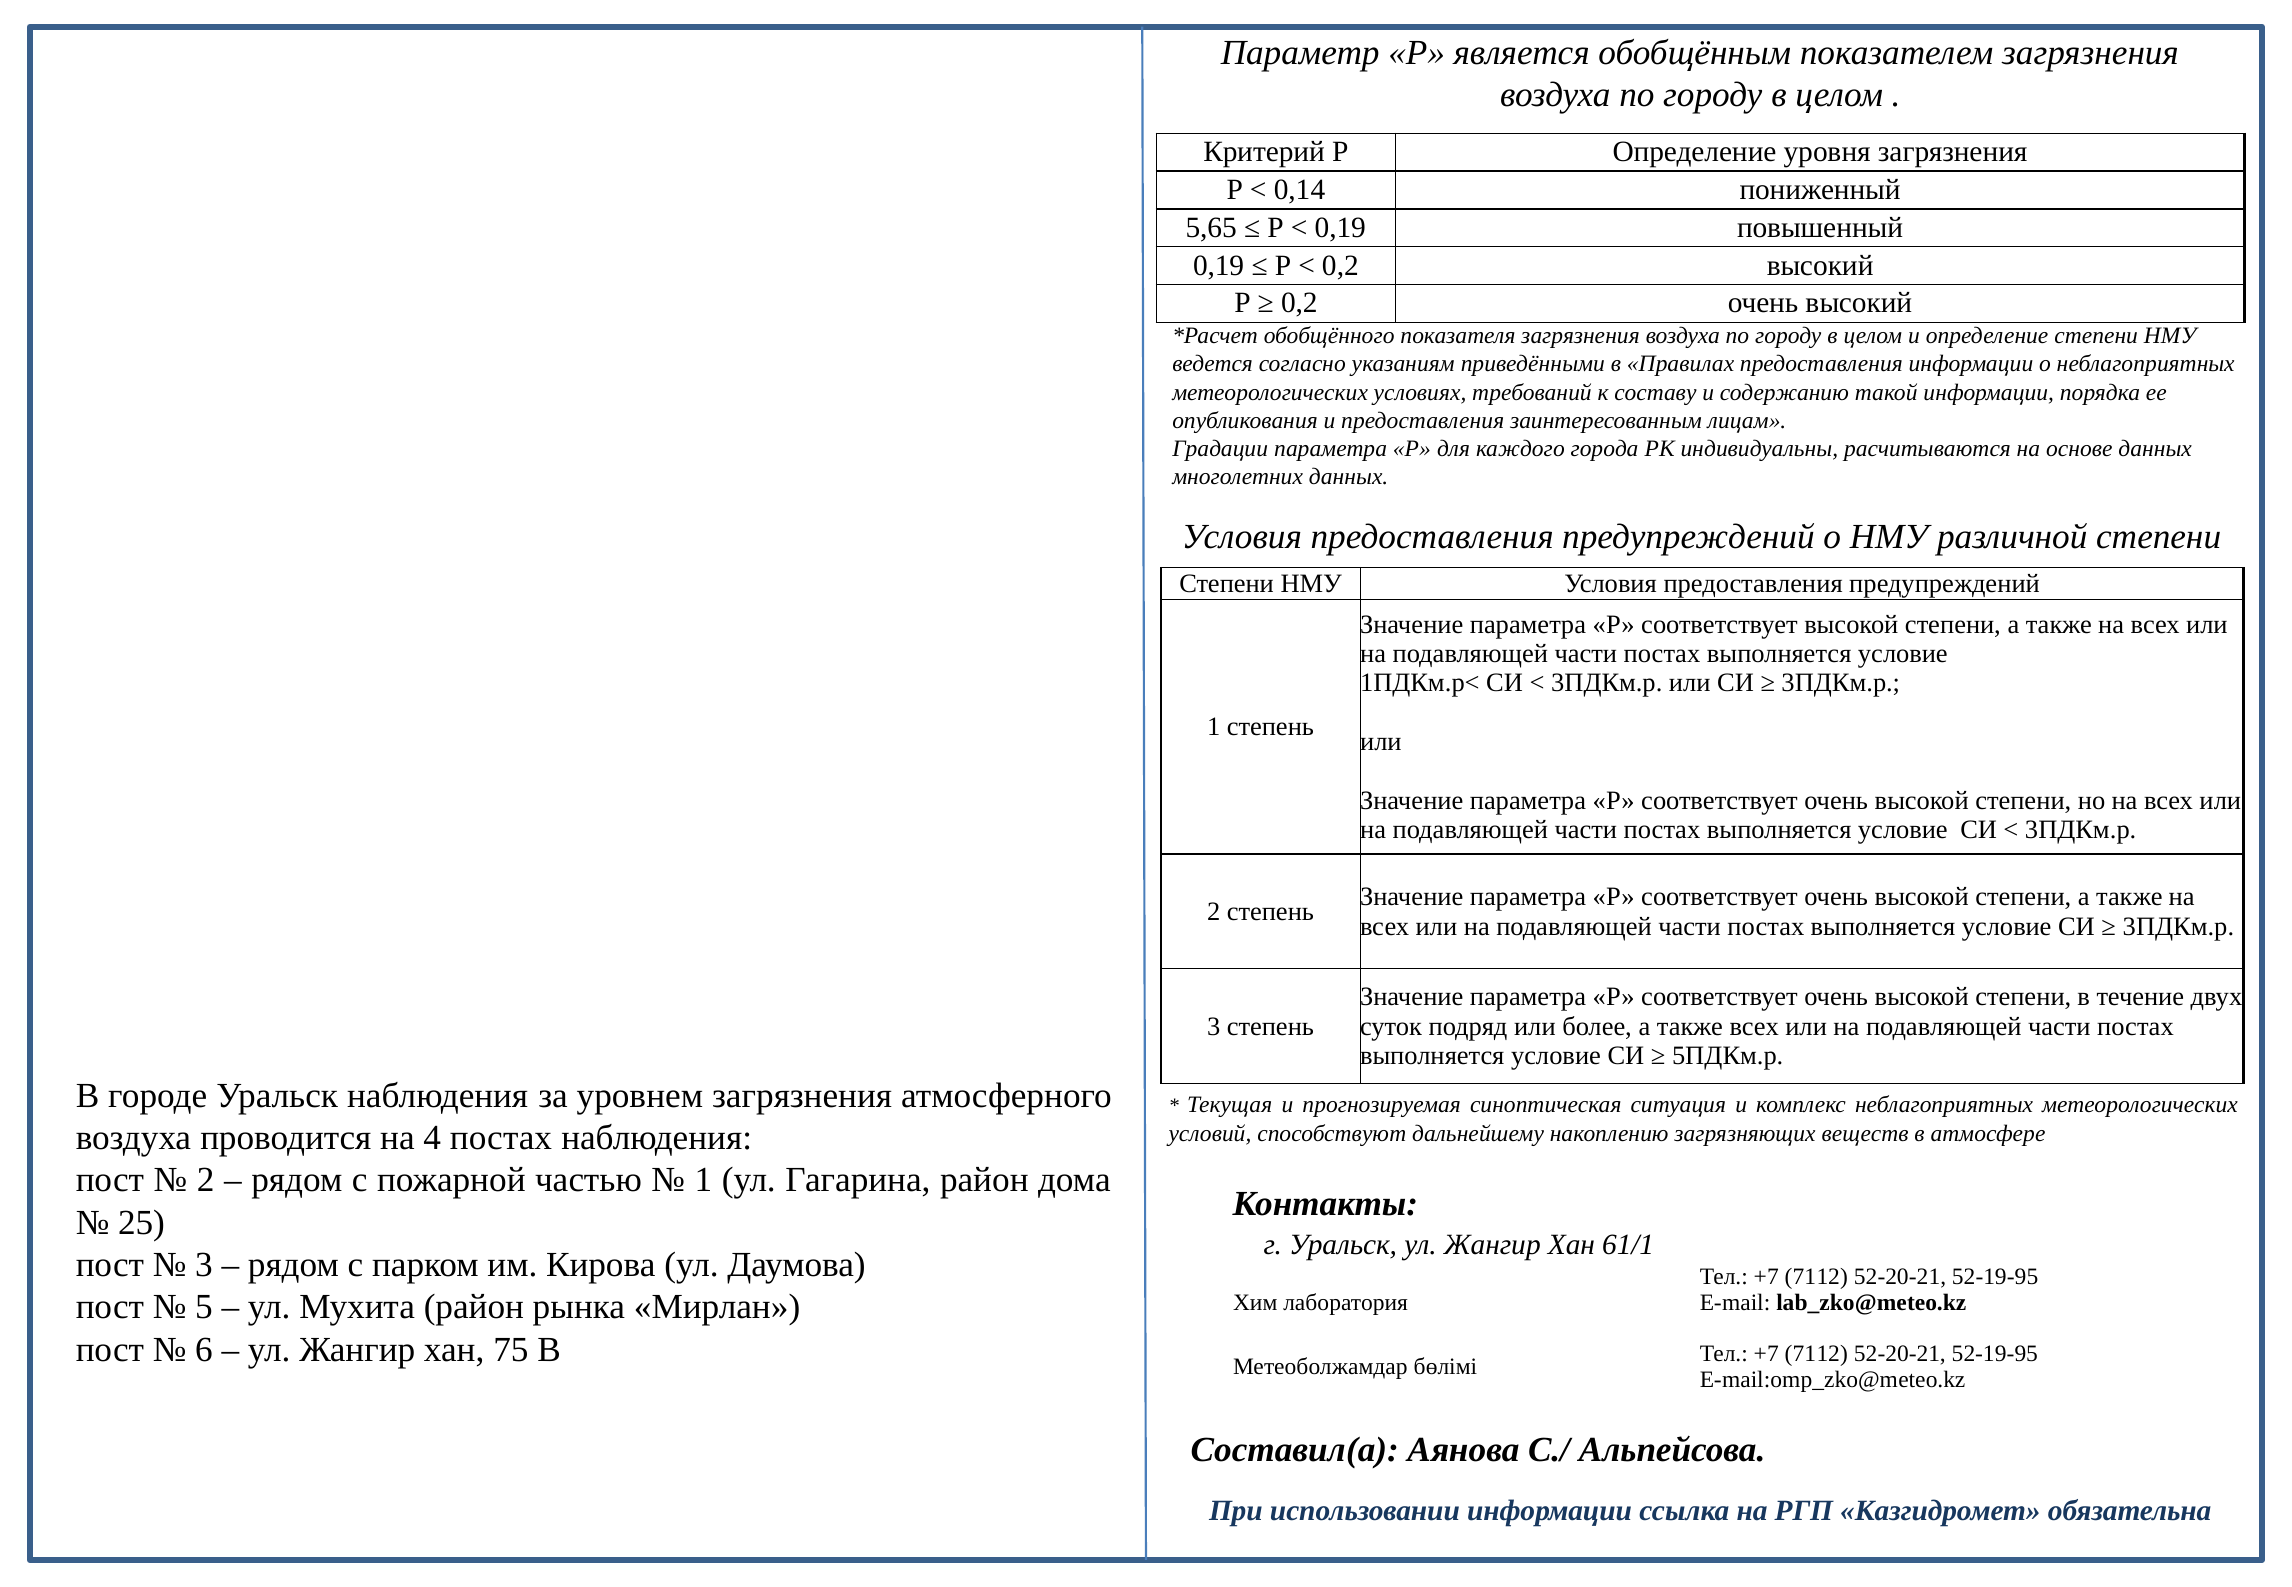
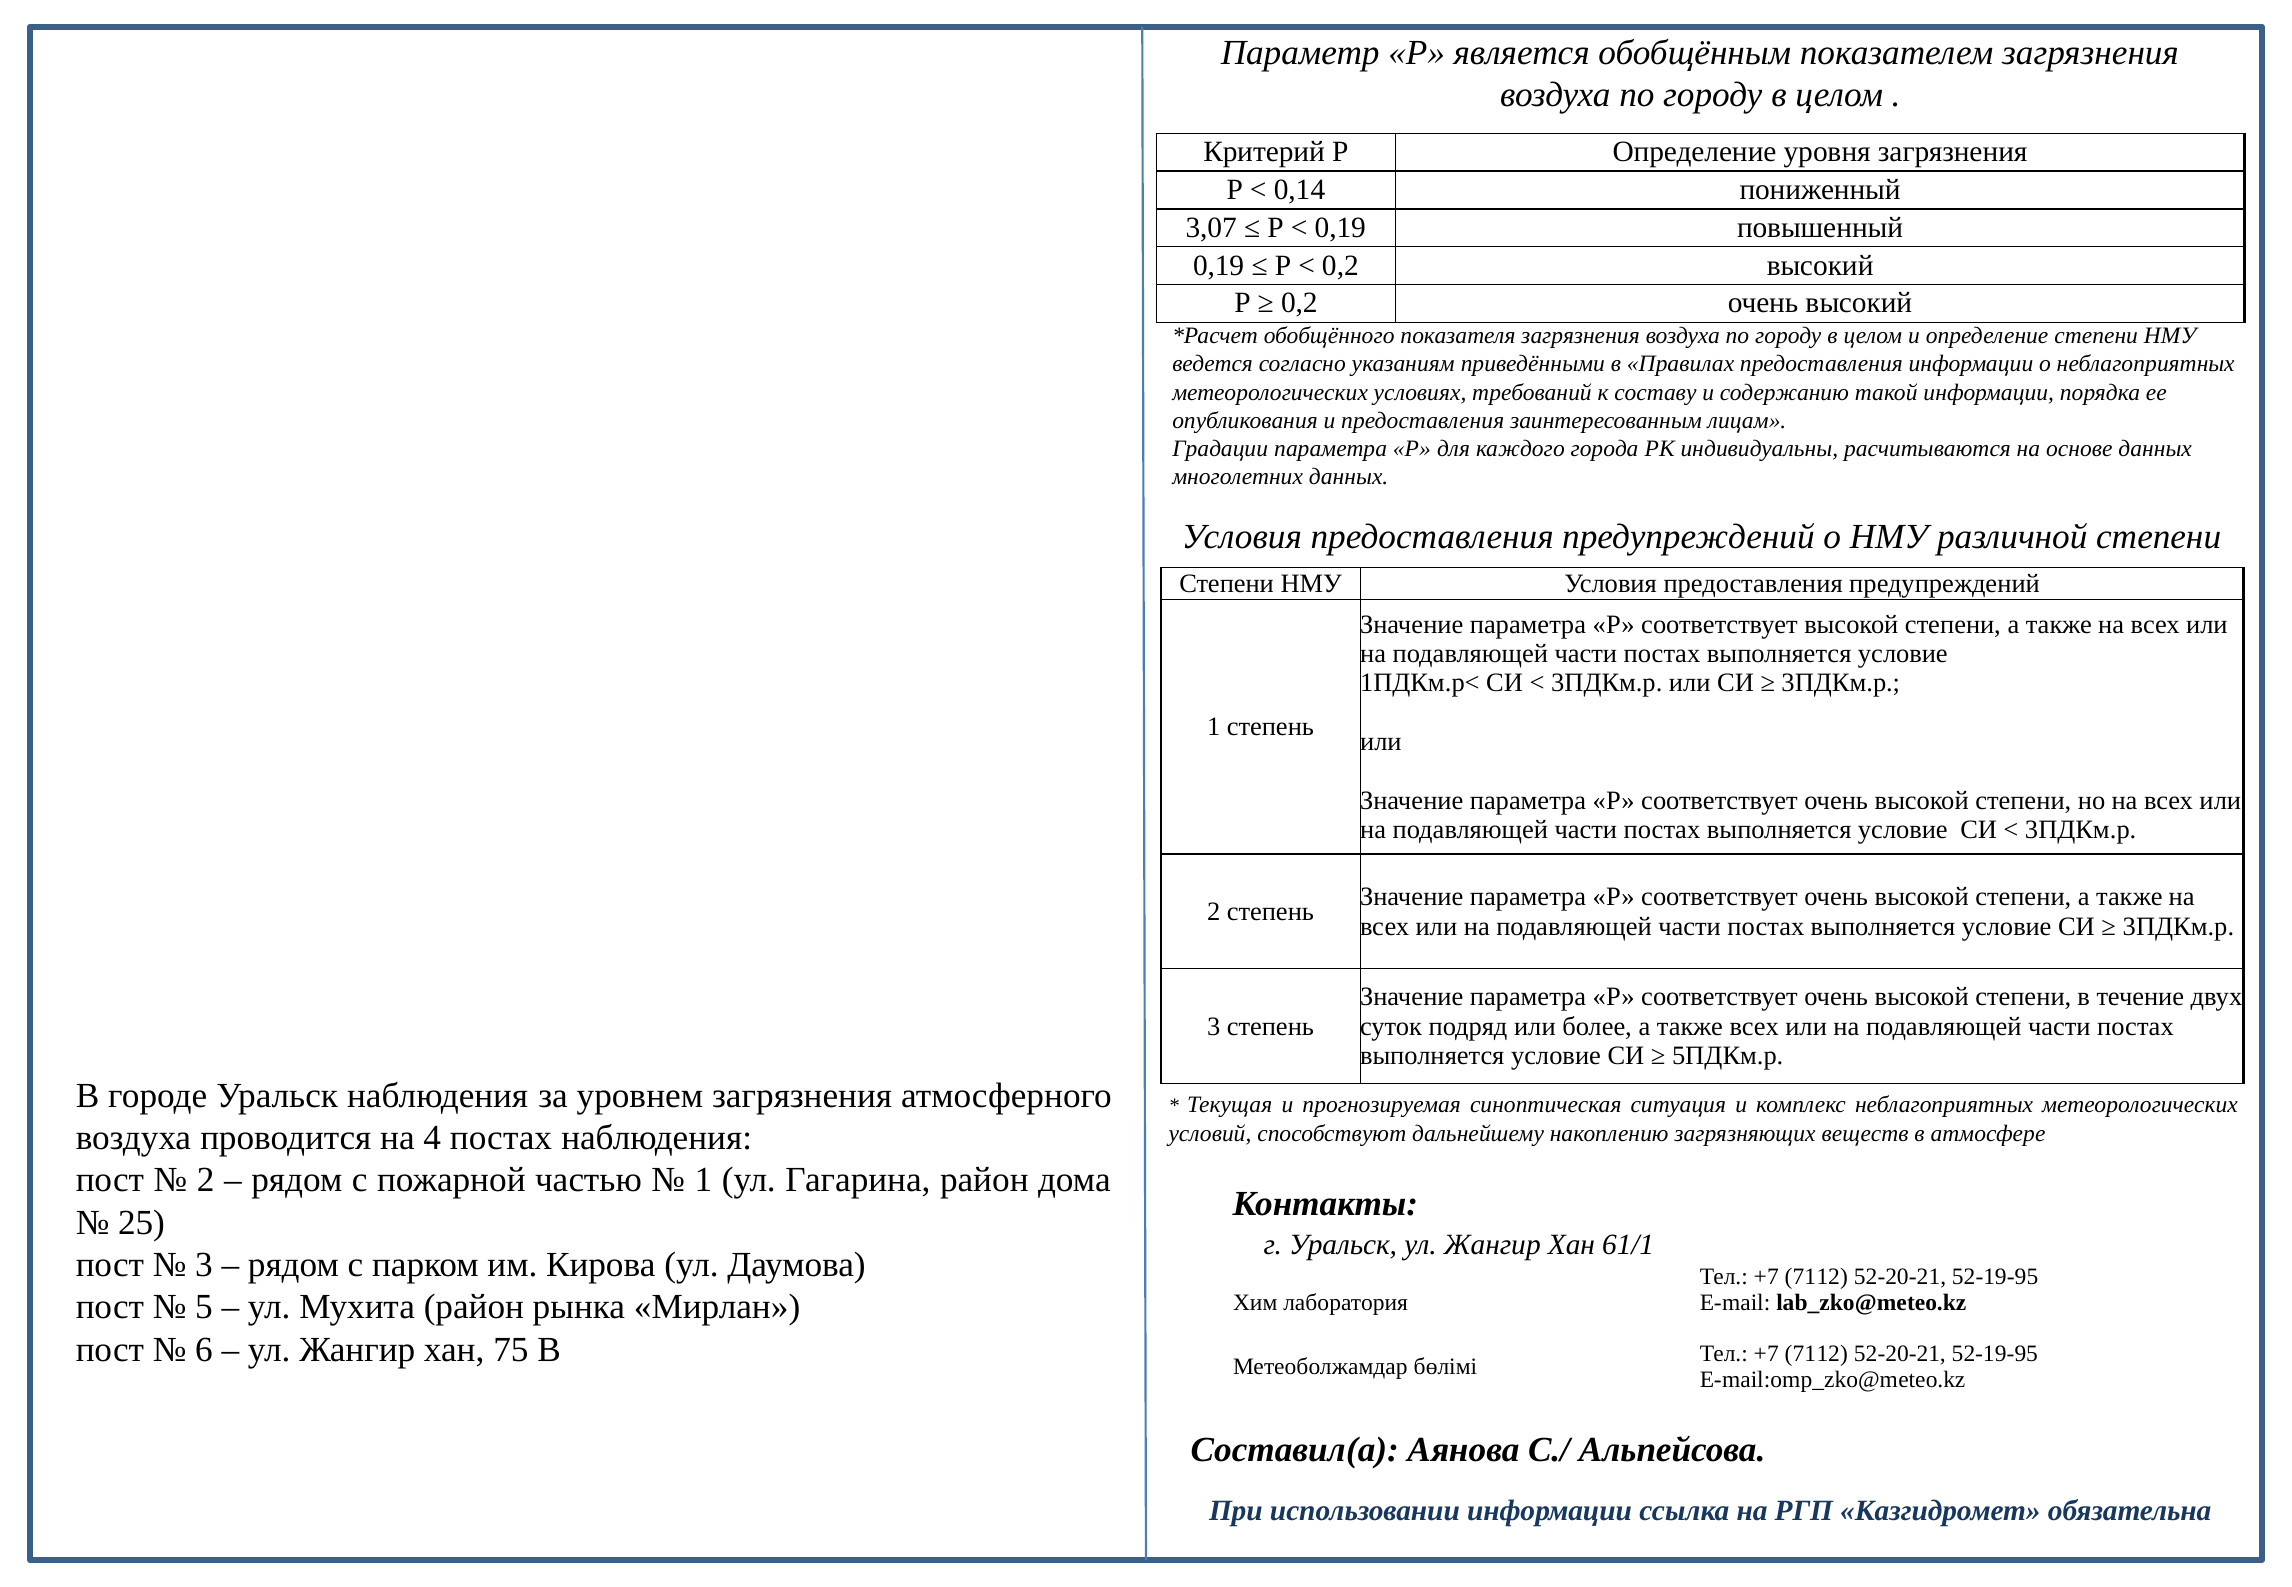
5,65: 5,65 -> 3,07
